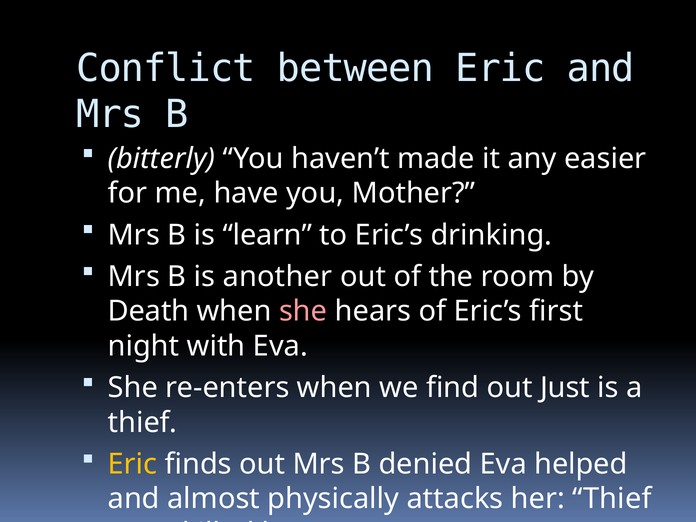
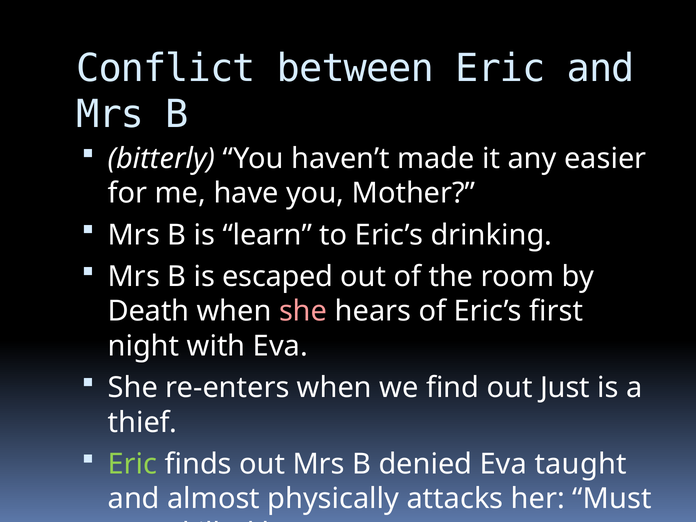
another: another -> escaped
Eric at (132, 464) colour: yellow -> light green
helped: helped -> taught
her Thief: Thief -> Must
